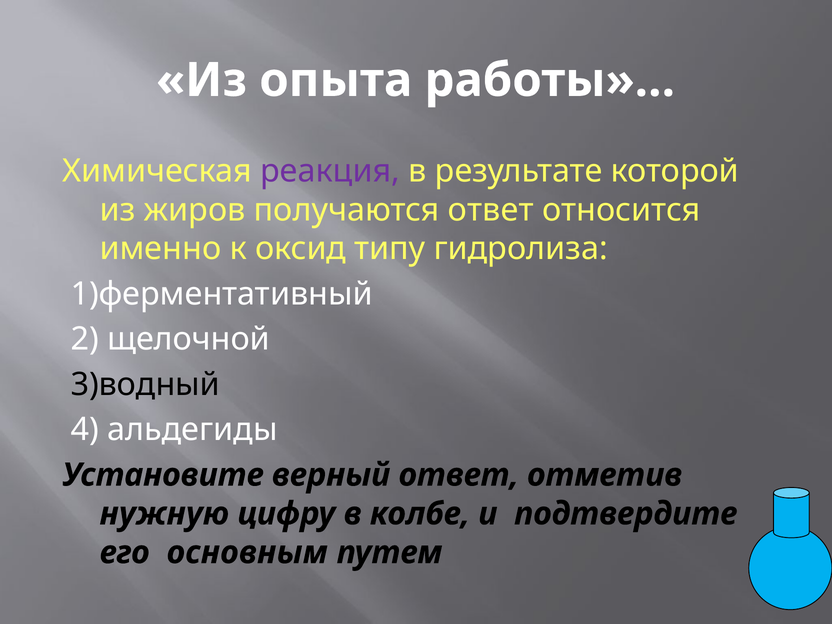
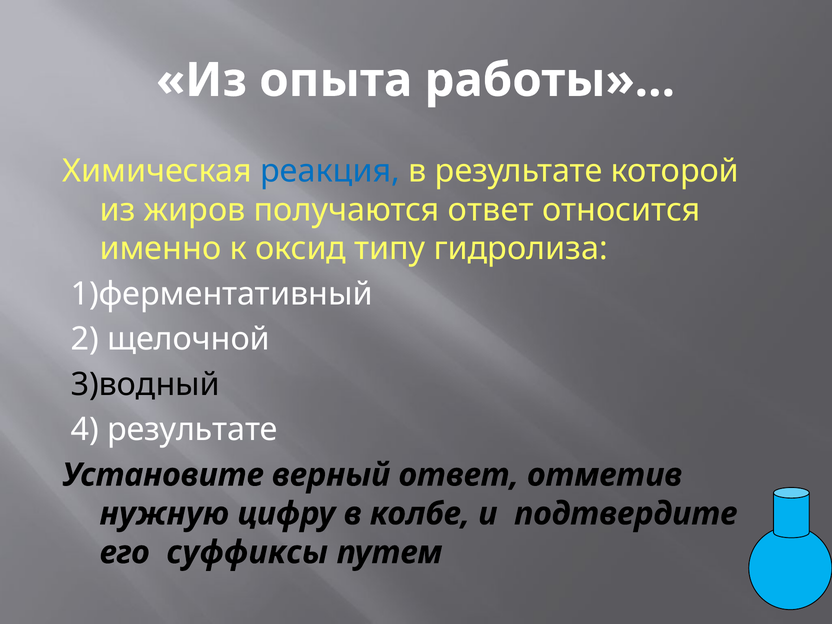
реакция colour: purple -> blue
4 альдегиды: альдегиды -> результате
основным: основным -> суффиксы
